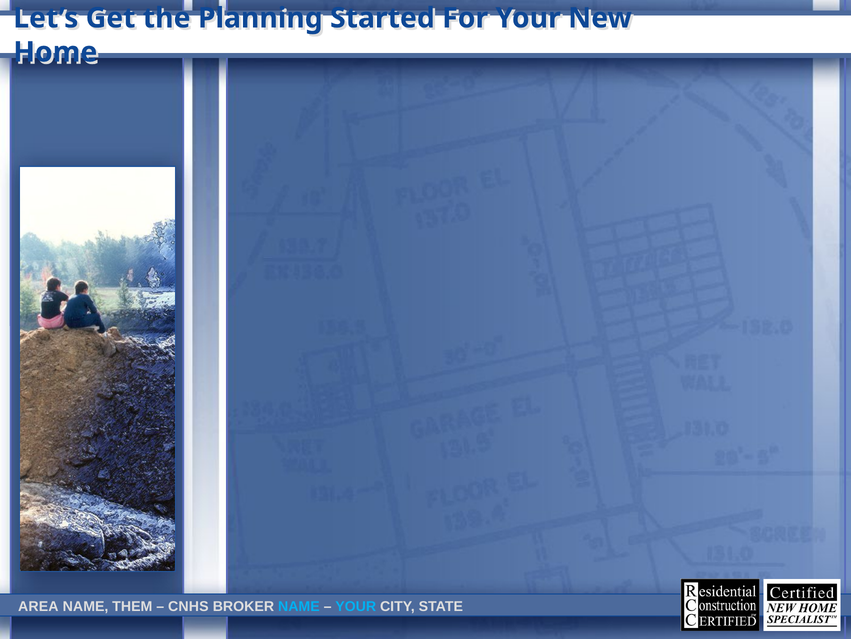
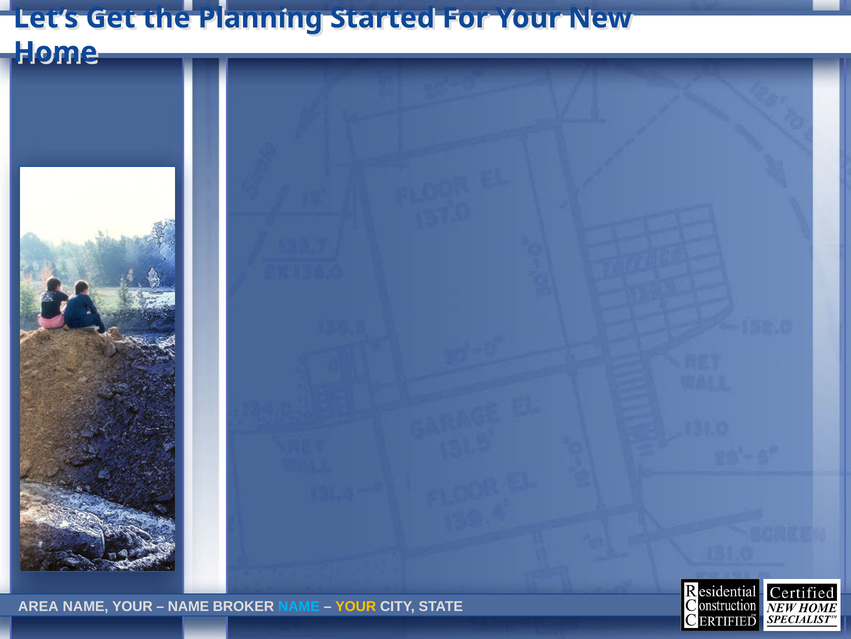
NAME THEM: THEM -> YOUR
CNHS at (188, 606): CNHS -> NAME
YOUR at (356, 606) colour: light blue -> yellow
